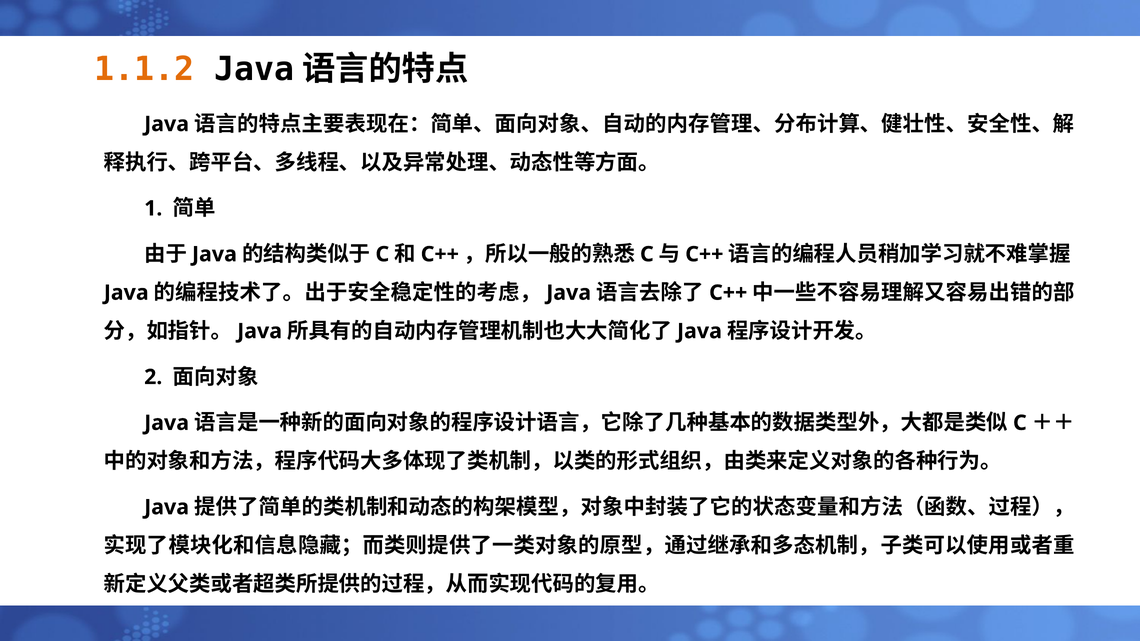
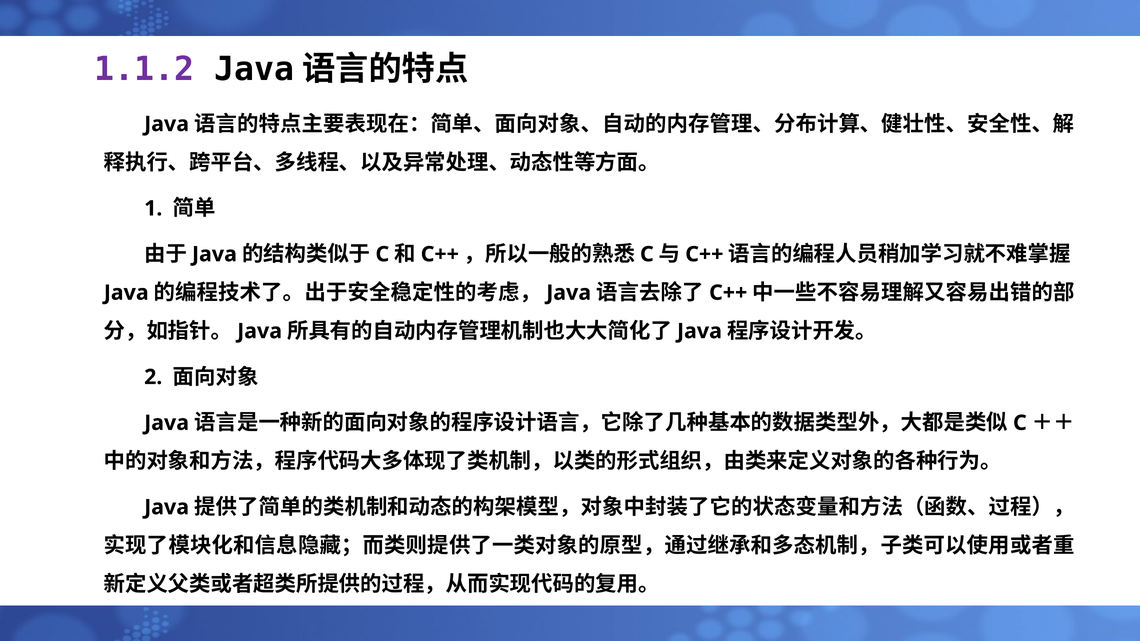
1.1.2 colour: orange -> purple
